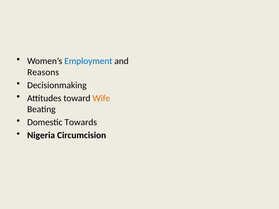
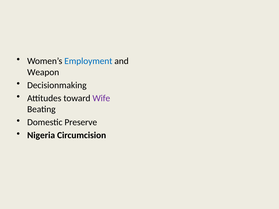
Reasons: Reasons -> Weapon
Wife colour: orange -> purple
Towards: Towards -> Preserve
